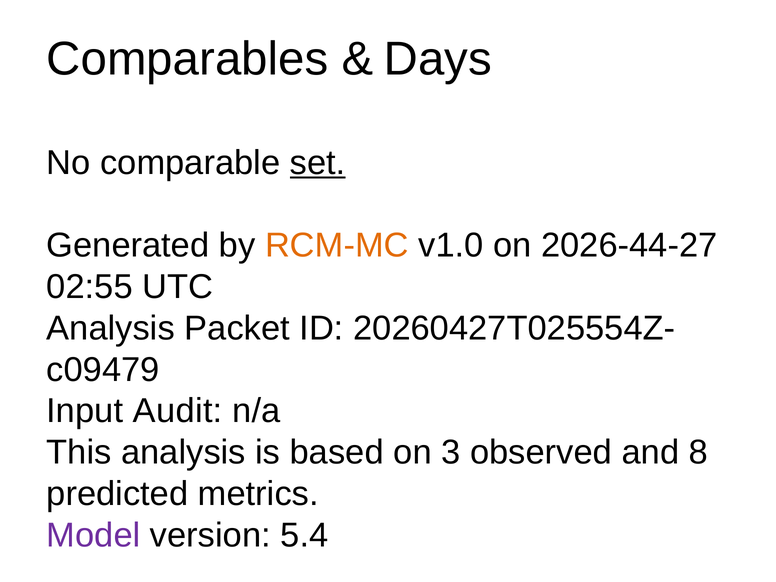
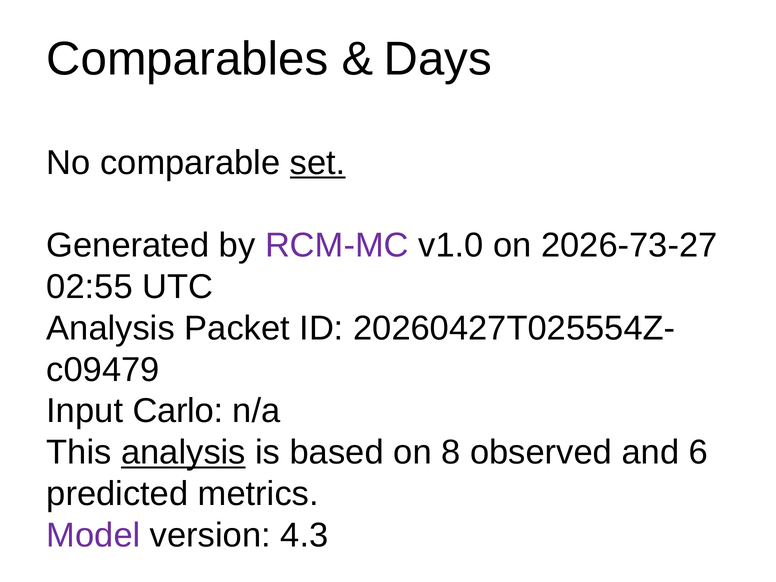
RCM-MC colour: orange -> purple
2026-44-27: 2026-44-27 -> 2026-73-27
Audit: Audit -> Carlo
analysis at (183, 453) underline: none -> present
3: 3 -> 8
8: 8 -> 6
5.4: 5.4 -> 4.3
